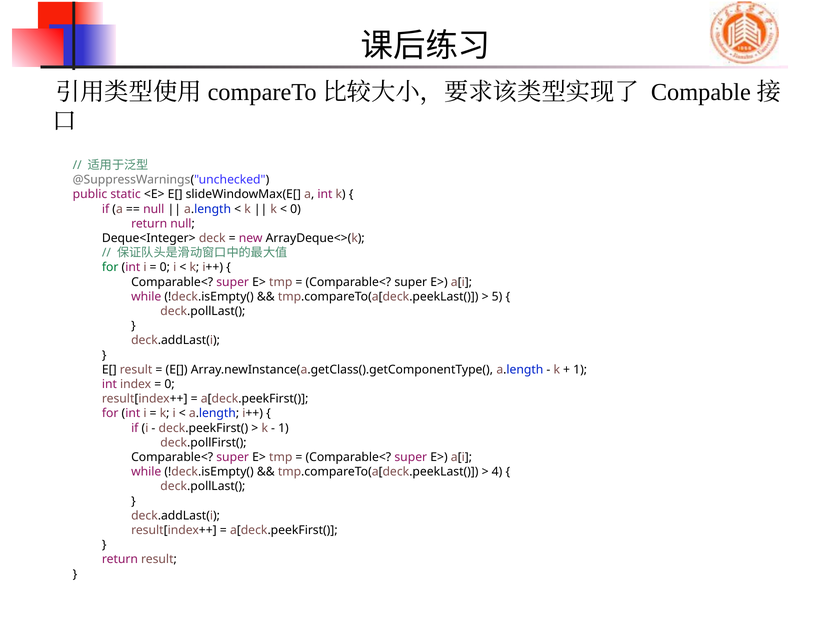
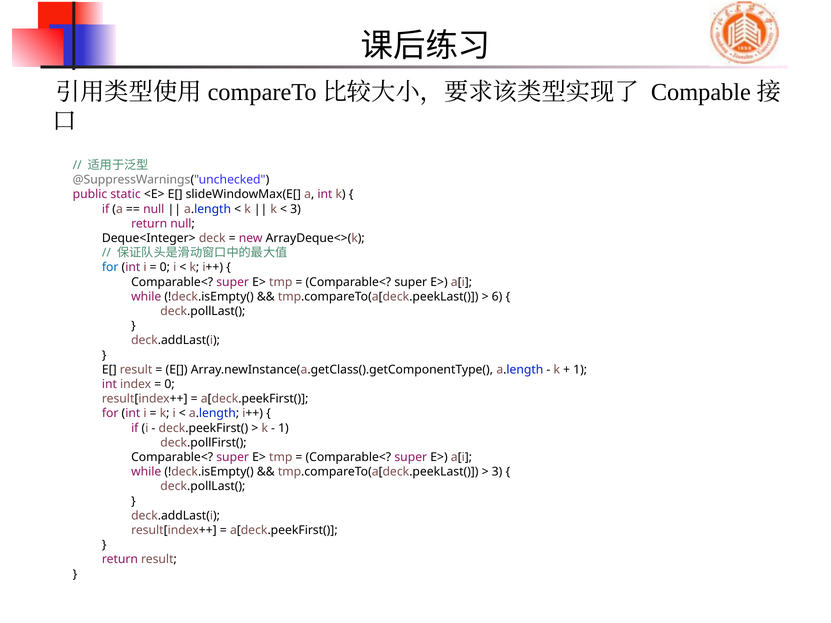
0 at (295, 209): 0 -> 3
for at (110, 268) colour: green -> blue
5: 5 -> 6
4 at (497, 472): 4 -> 3
